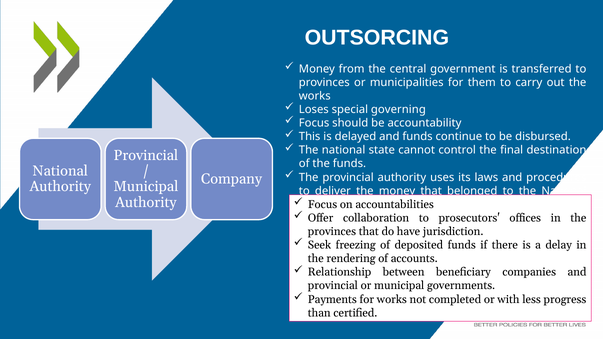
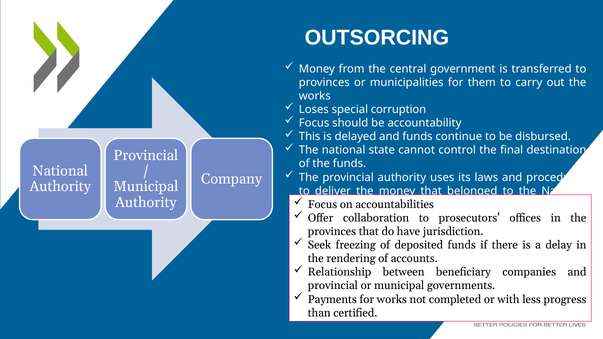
governing: governing -> corruption
